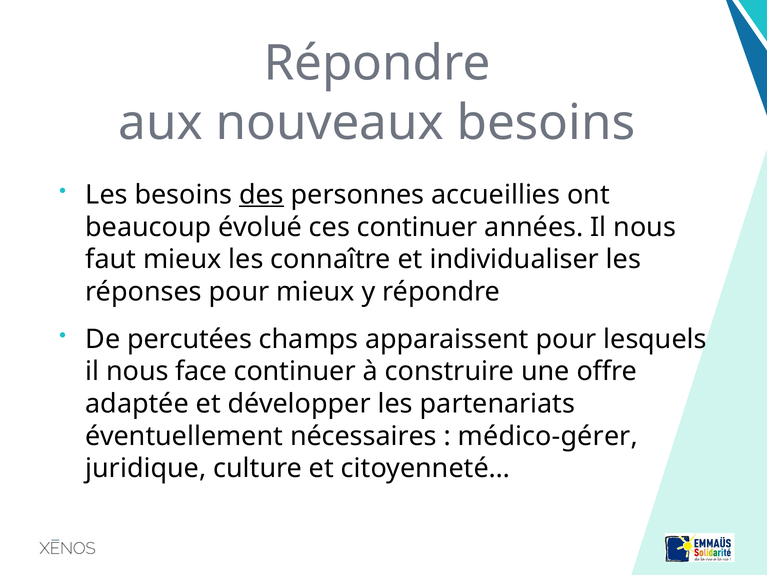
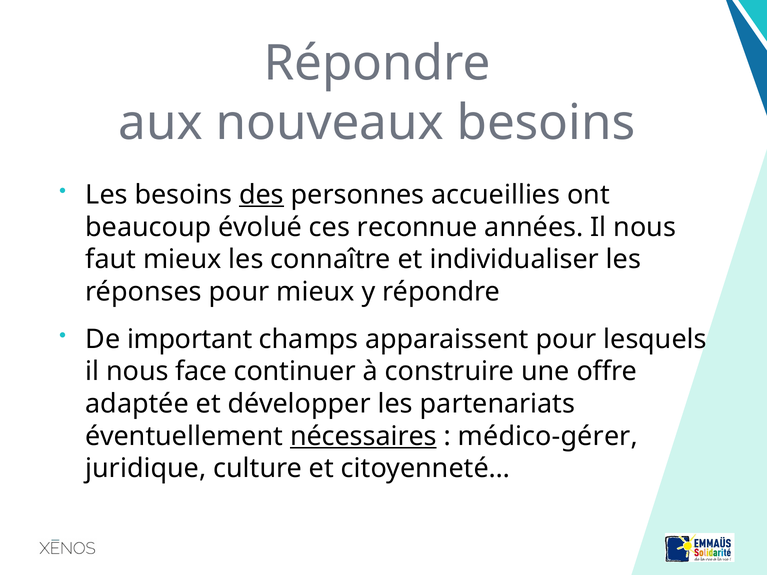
ces continuer: continuer -> reconnue
percutées: percutées -> important
nécessaires underline: none -> present
